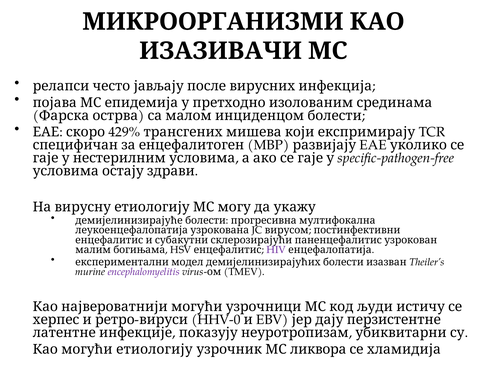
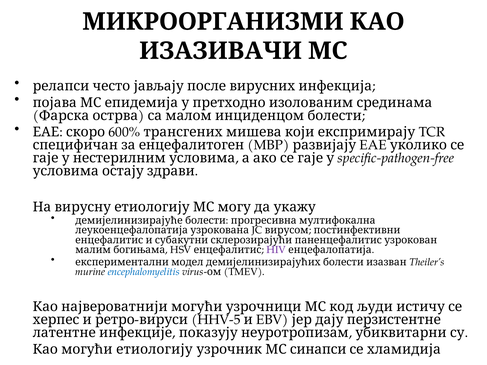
429%: 429% -> 600%
encephalomyelitis colour: purple -> blue
HHV-0: HHV-0 -> HHV-5
ликвора: ликвора -> синапси
